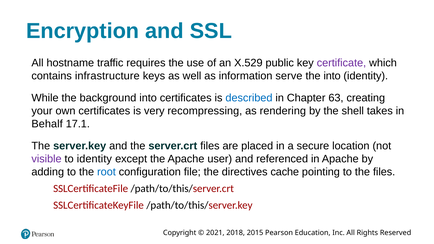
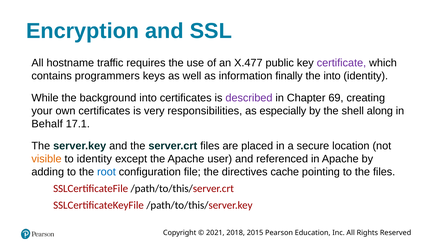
X.529: X.529 -> X.477
infrastructure: infrastructure -> programmers
serve: serve -> finally
described colour: blue -> purple
63: 63 -> 69
recompressing: recompressing -> responsibilities
rendering: rendering -> especially
takes: takes -> along
visible colour: purple -> orange
